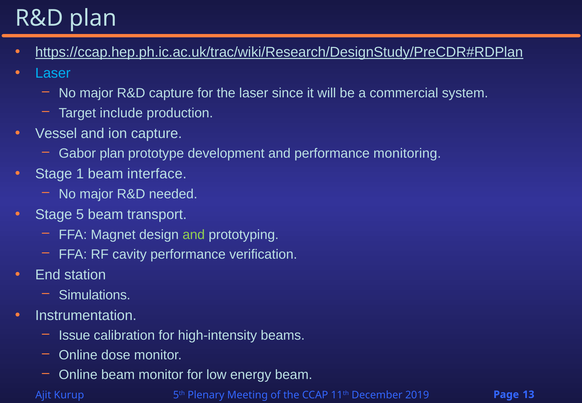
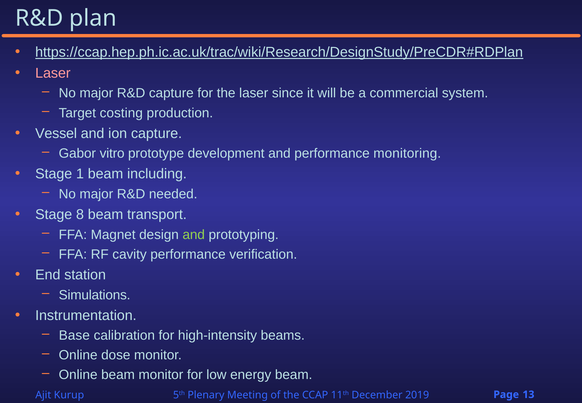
Laser at (53, 73) colour: light blue -> pink
include: include -> costing
Gabor plan: plan -> vitro
interface: interface -> including
5: 5 -> 8
Issue: Issue -> Base
